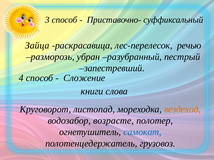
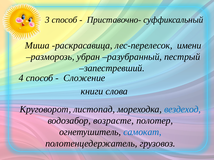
Зайца: Зайца -> Миша
речью: речью -> имени
вездеход colour: orange -> blue
